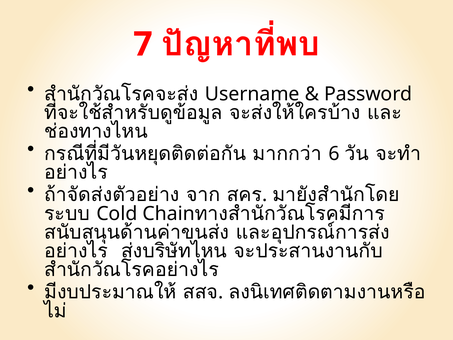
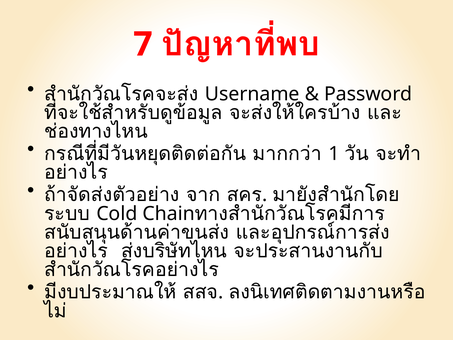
6: 6 -> 1
